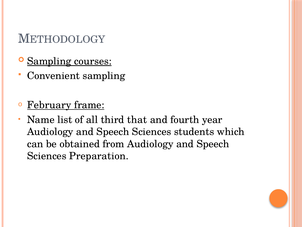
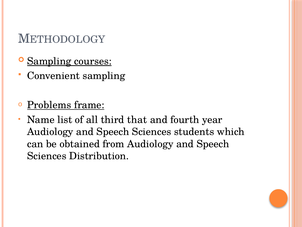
February: February -> Problems
Preparation: Preparation -> Distribution
